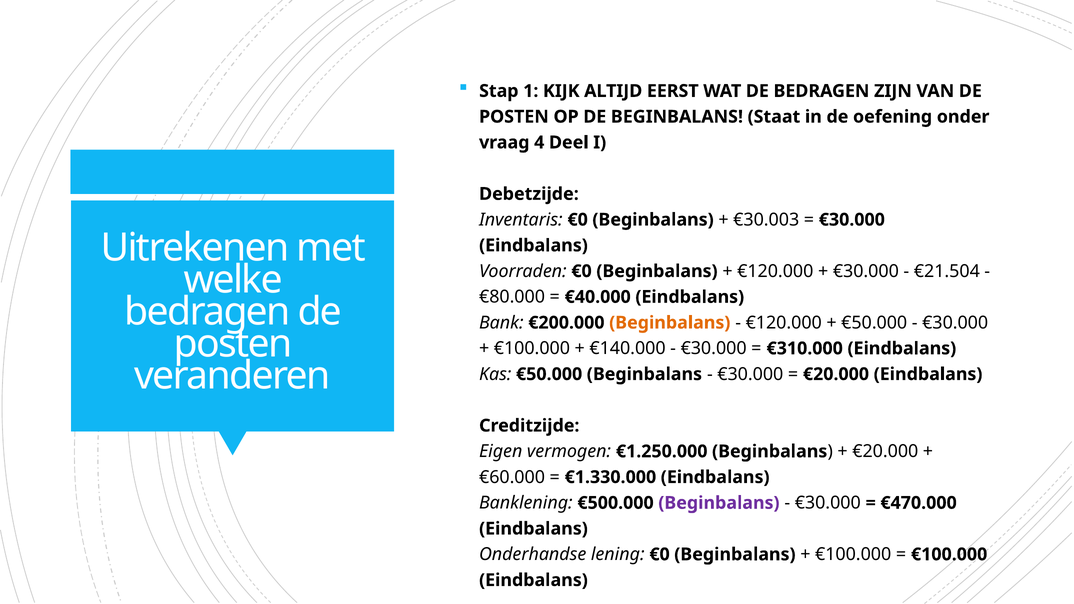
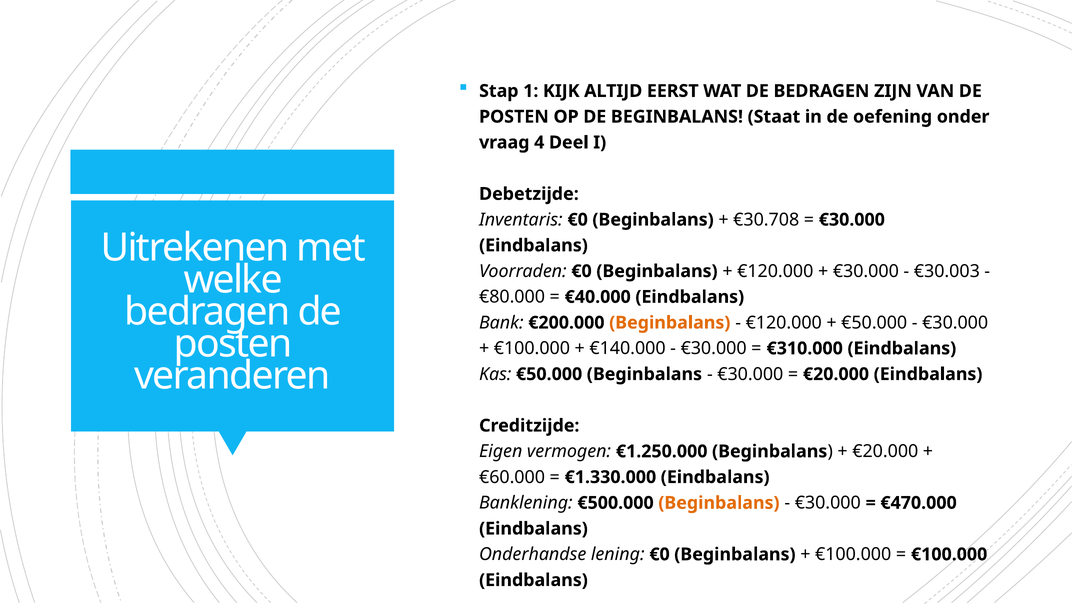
€30.003: €30.003 -> €30.708
€21.504: €21.504 -> €30.003
Beginbalans at (719, 503) colour: purple -> orange
